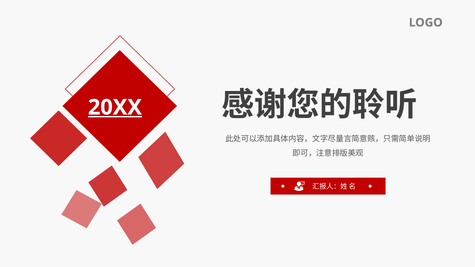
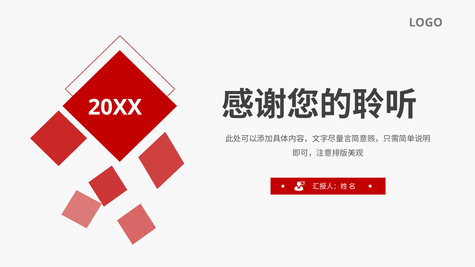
20XX underline: present -> none
